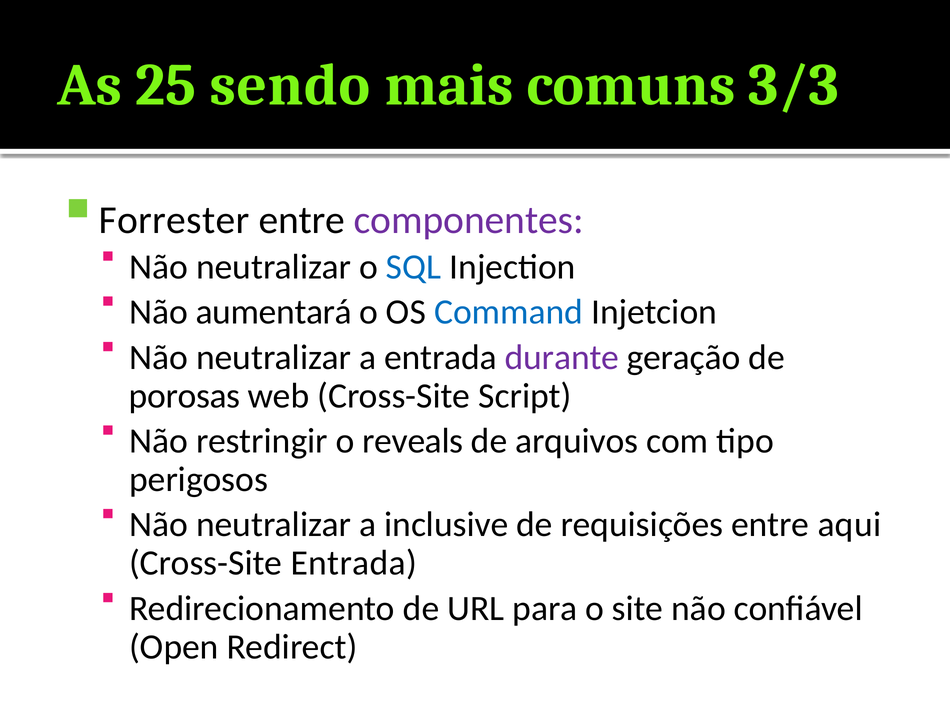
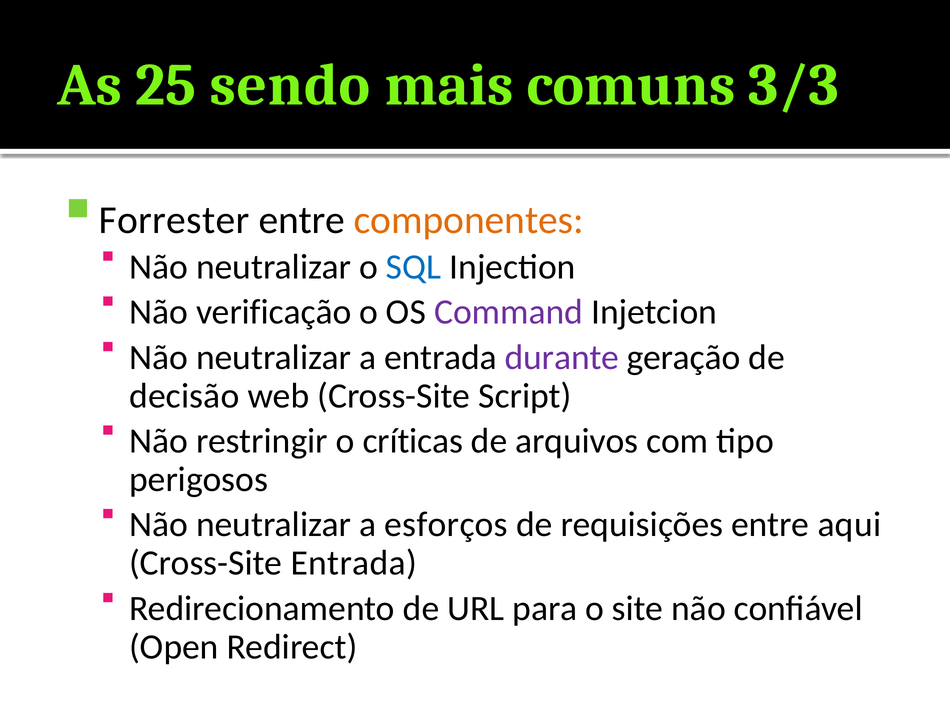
componentes colour: purple -> orange
aumentará: aumentará -> verificação
Command colour: blue -> purple
porosas: porosas -> decisão
reveals: reveals -> críticas
inclusive: inclusive -> esforços
